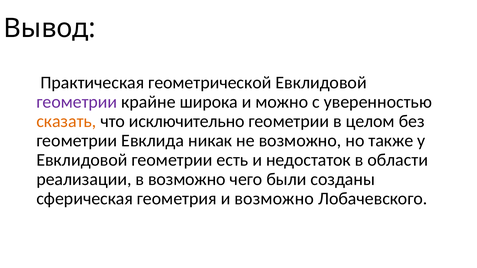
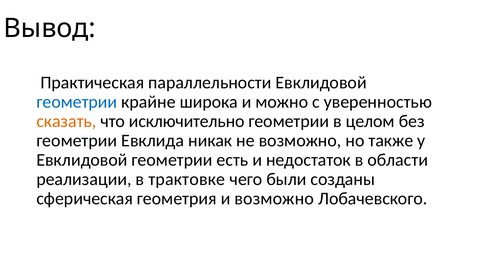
геометрической: геометрической -> параллельности
геометрии at (77, 102) colour: purple -> blue
в возможно: возможно -> трактовке
